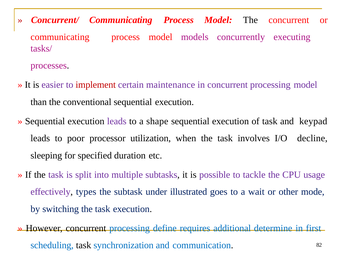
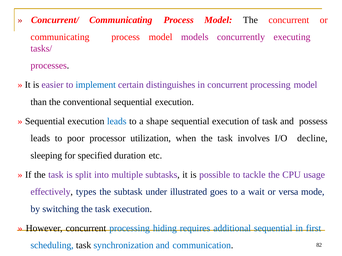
implement colour: red -> blue
maintenance: maintenance -> distinguishes
leads at (117, 122) colour: purple -> blue
keypad: keypad -> possess
other: other -> versa
define: define -> hiding
additional determine: determine -> sequential
